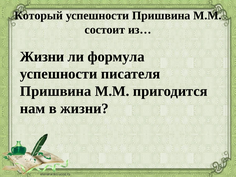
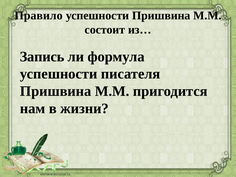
Который: Который -> Правило
Жизни at (42, 57): Жизни -> Запись
